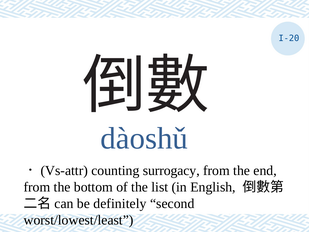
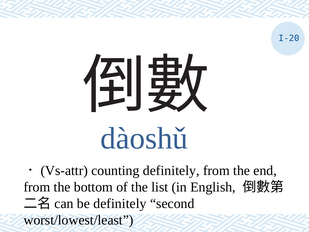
counting surrogacy: surrogacy -> definitely
